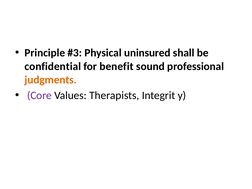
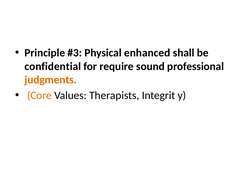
uninsured: uninsured -> enhanced
benefit: benefit -> require
Core colour: purple -> orange
